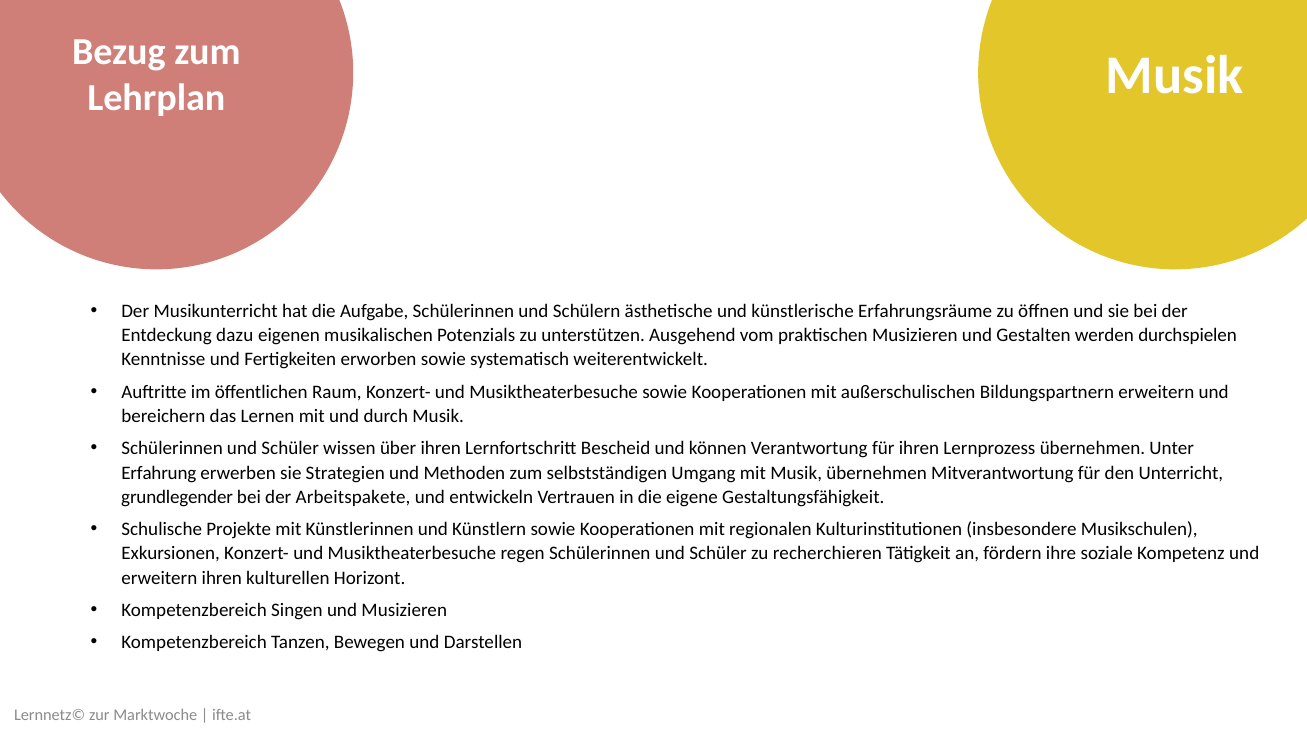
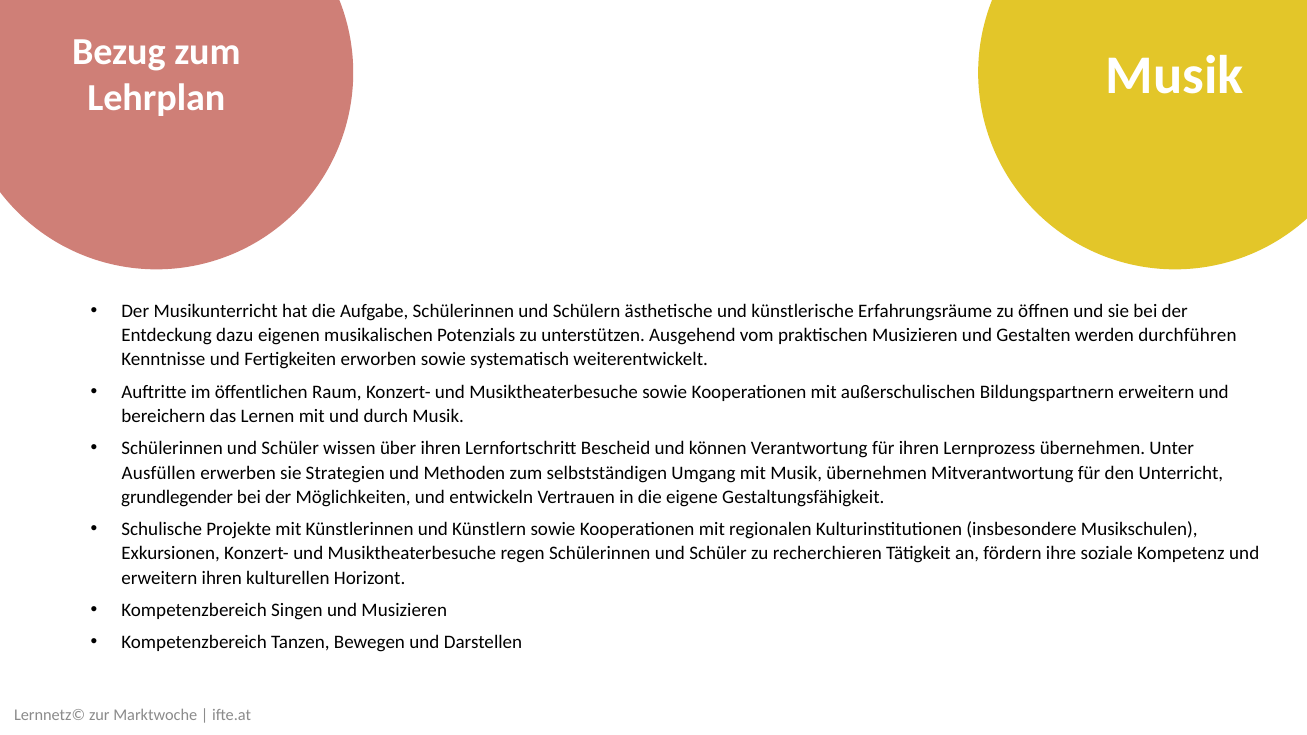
durchspielen: durchspielen -> durchführen
Erfahrung: Erfahrung -> Ausfüllen
Arbeitspakete: Arbeitspakete -> Möglichkeiten
